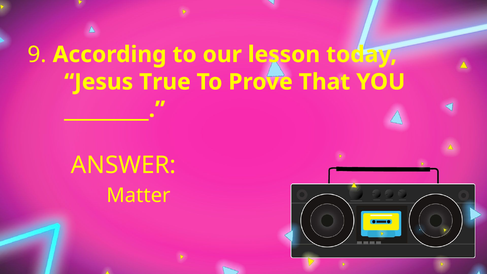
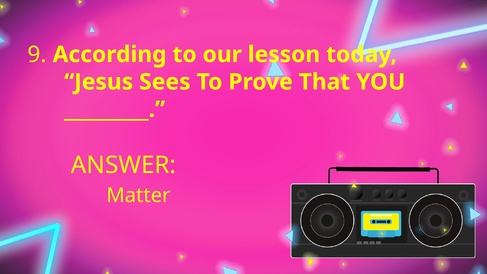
True: True -> Sees
